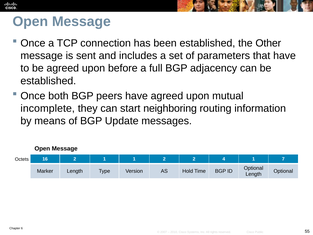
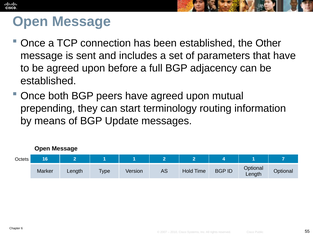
incomplete: incomplete -> prepending
neighboring: neighboring -> terminology
